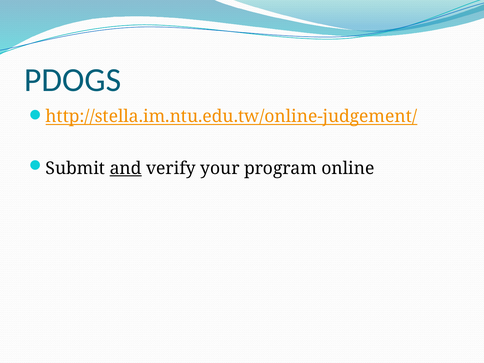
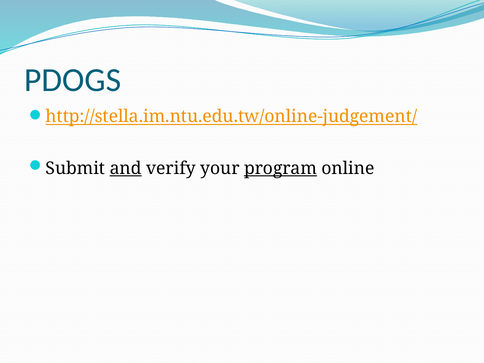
program underline: none -> present
